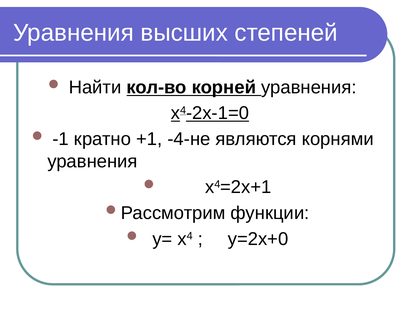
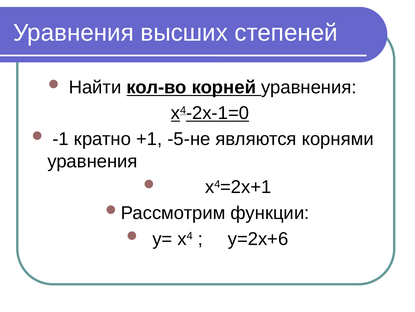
-4-не: -4-не -> -5-не
у=2х+0: у=2х+0 -> у=2х+6
